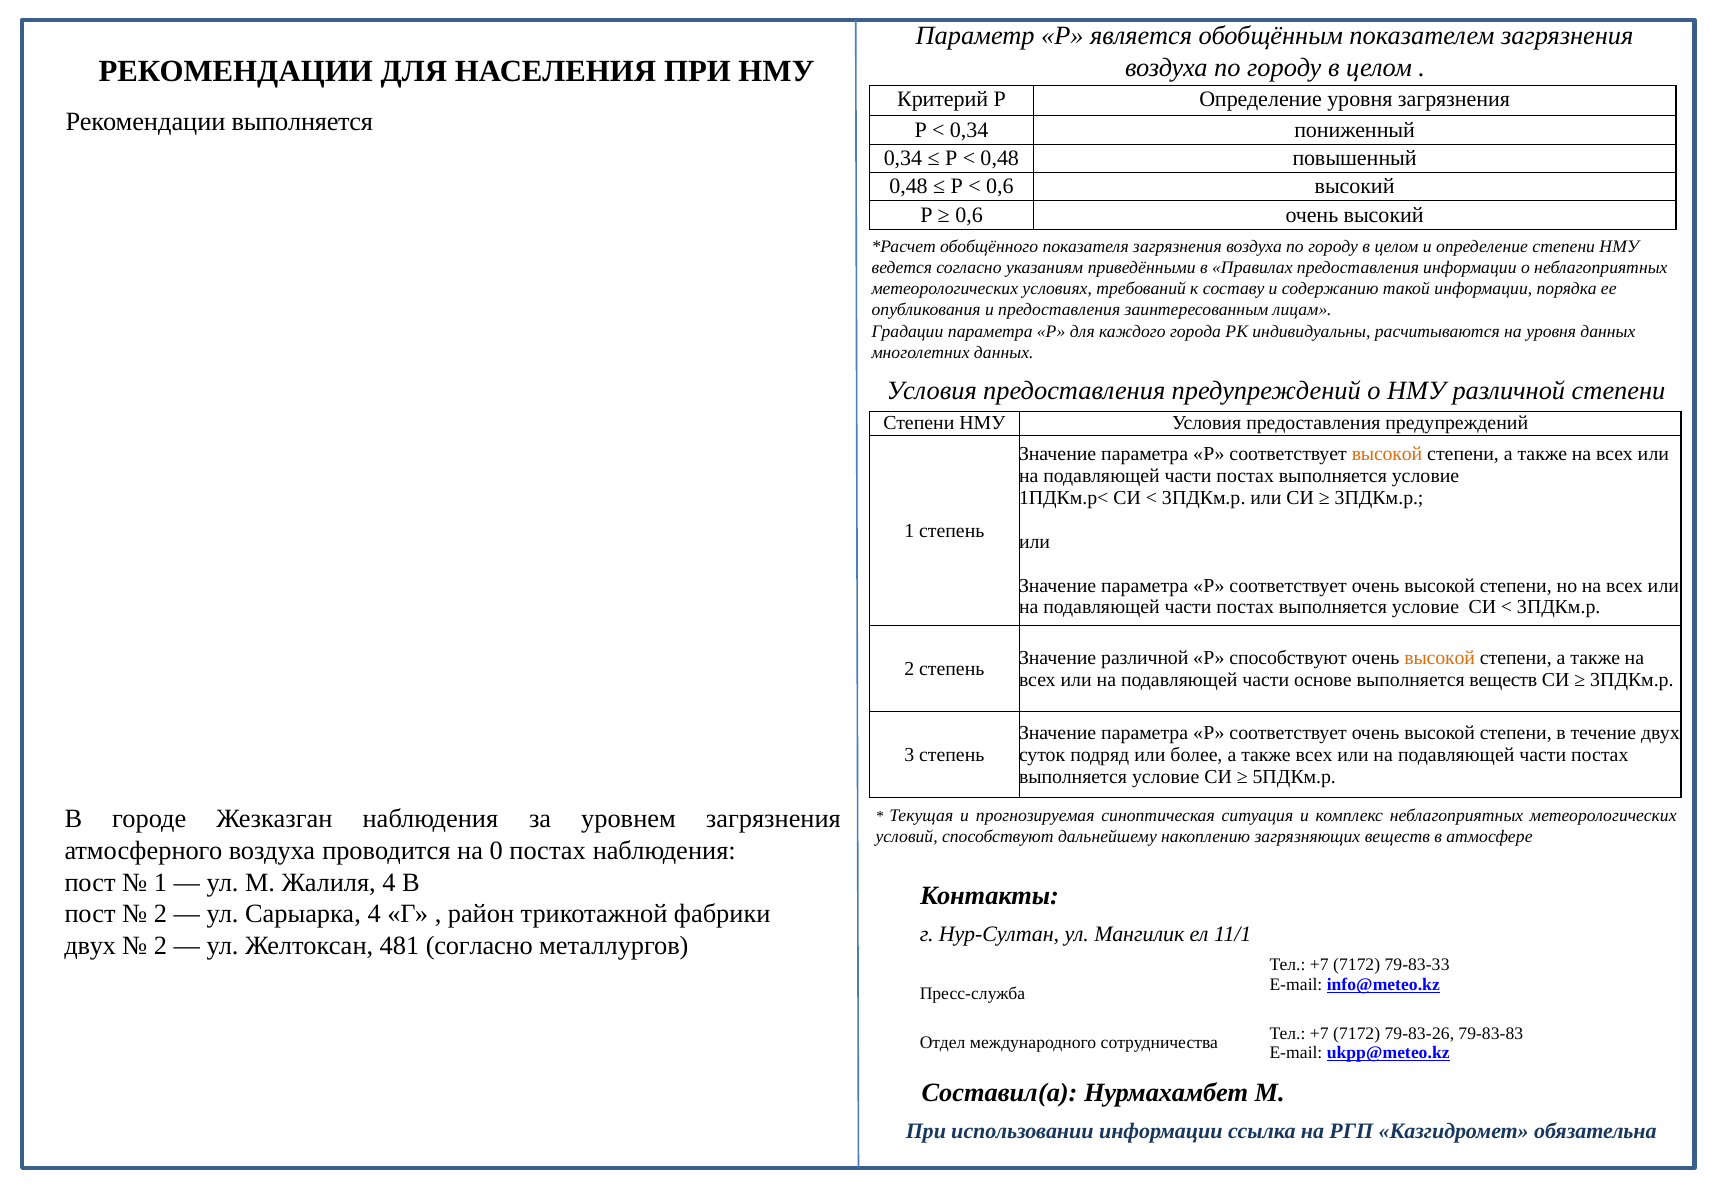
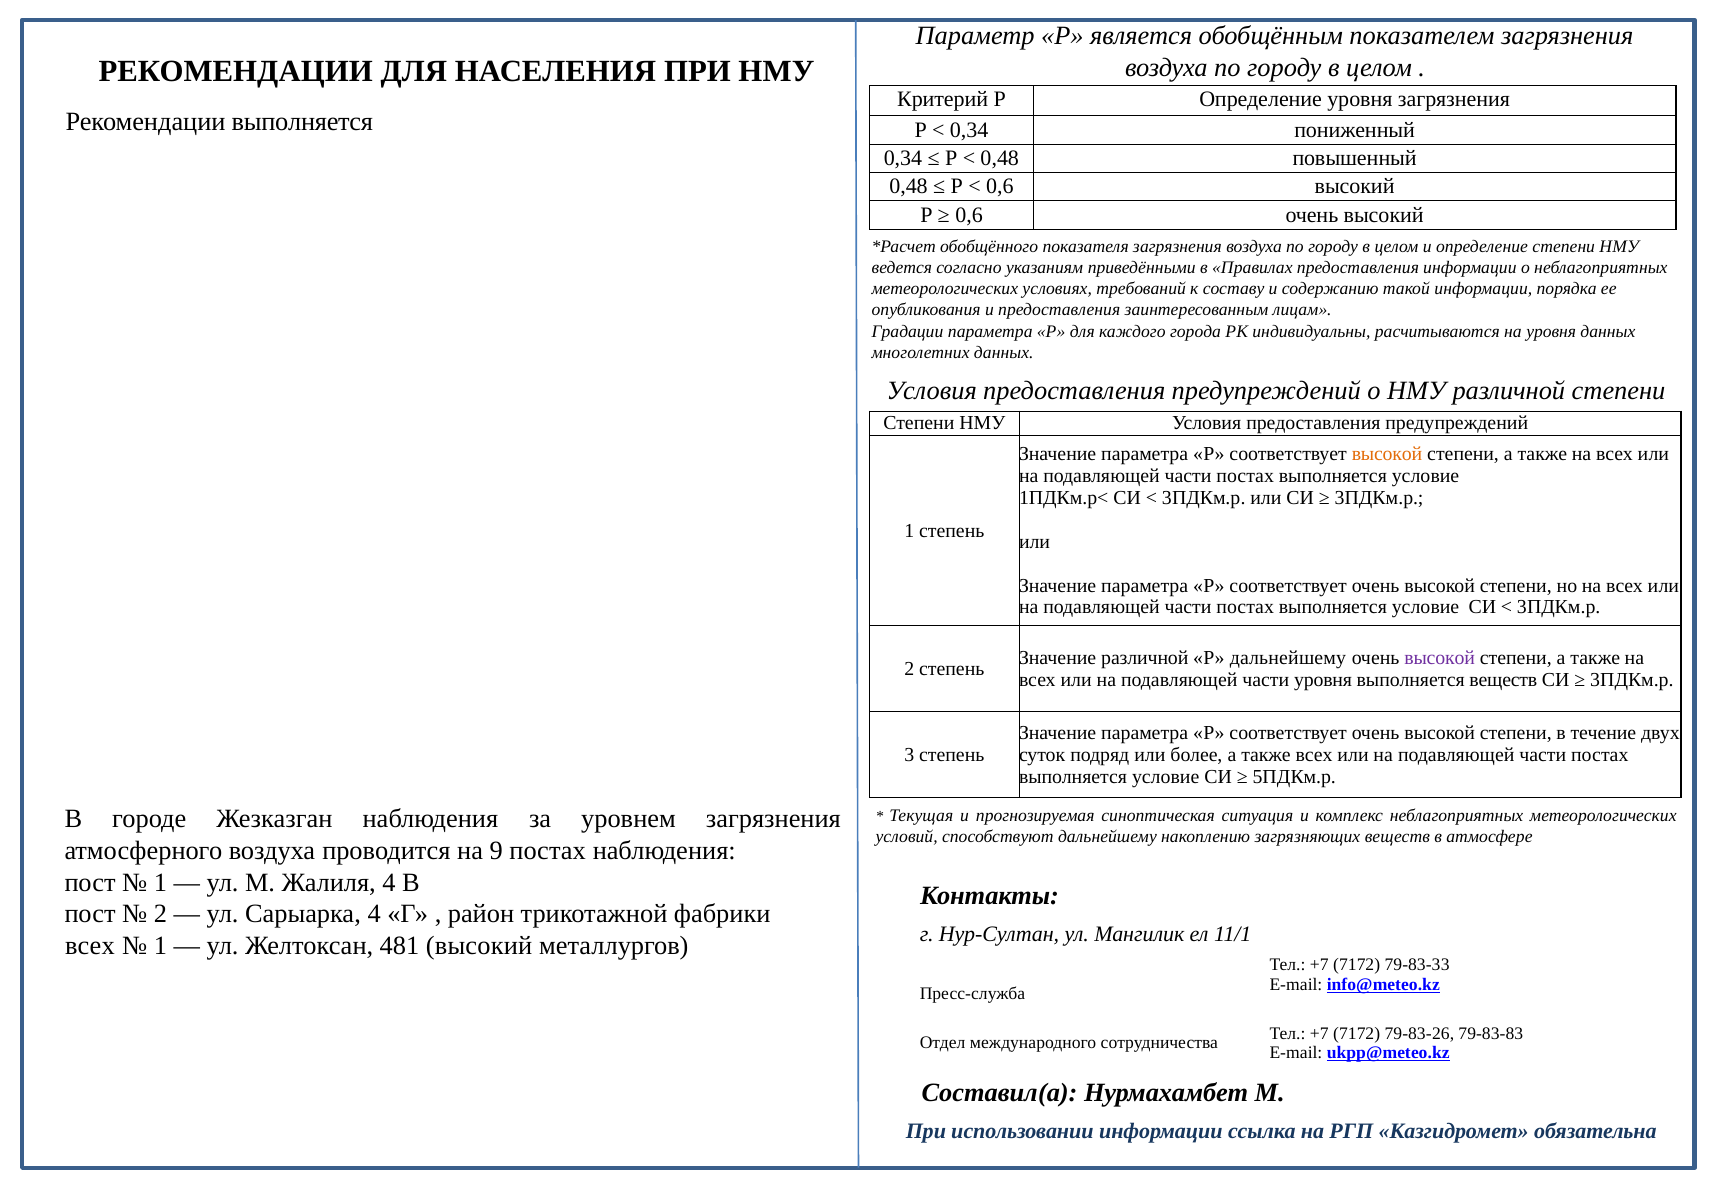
Р способствуют: способствуют -> дальнейшему
высокой at (1440, 658) colour: orange -> purple
части основе: основе -> уровня
0: 0 -> 9
двух at (90, 946): двух -> всех
2 at (160, 946): 2 -> 1
481 согласно: согласно -> высокий
